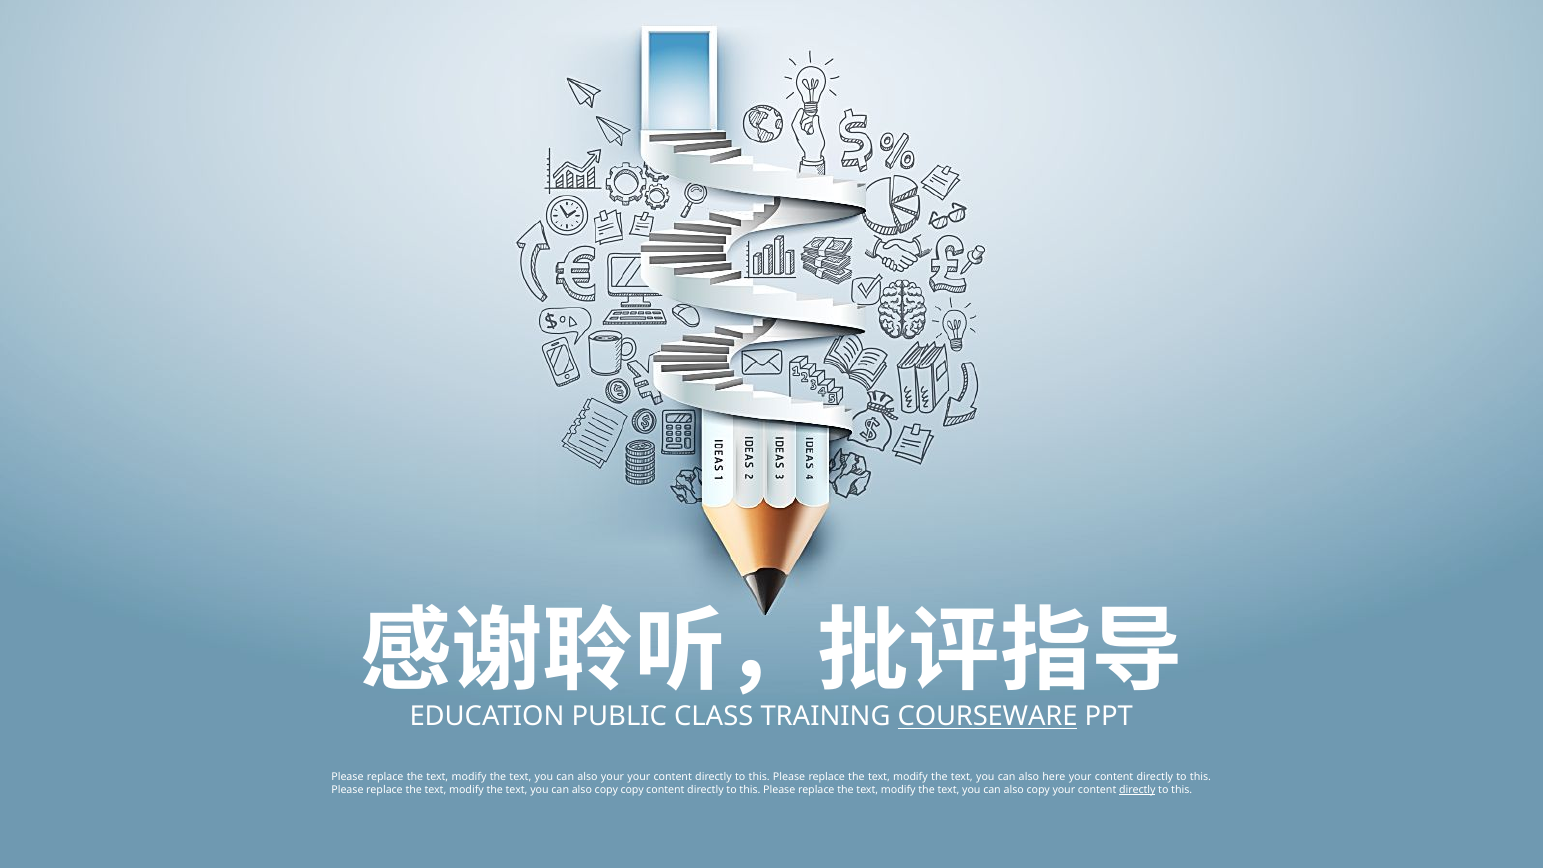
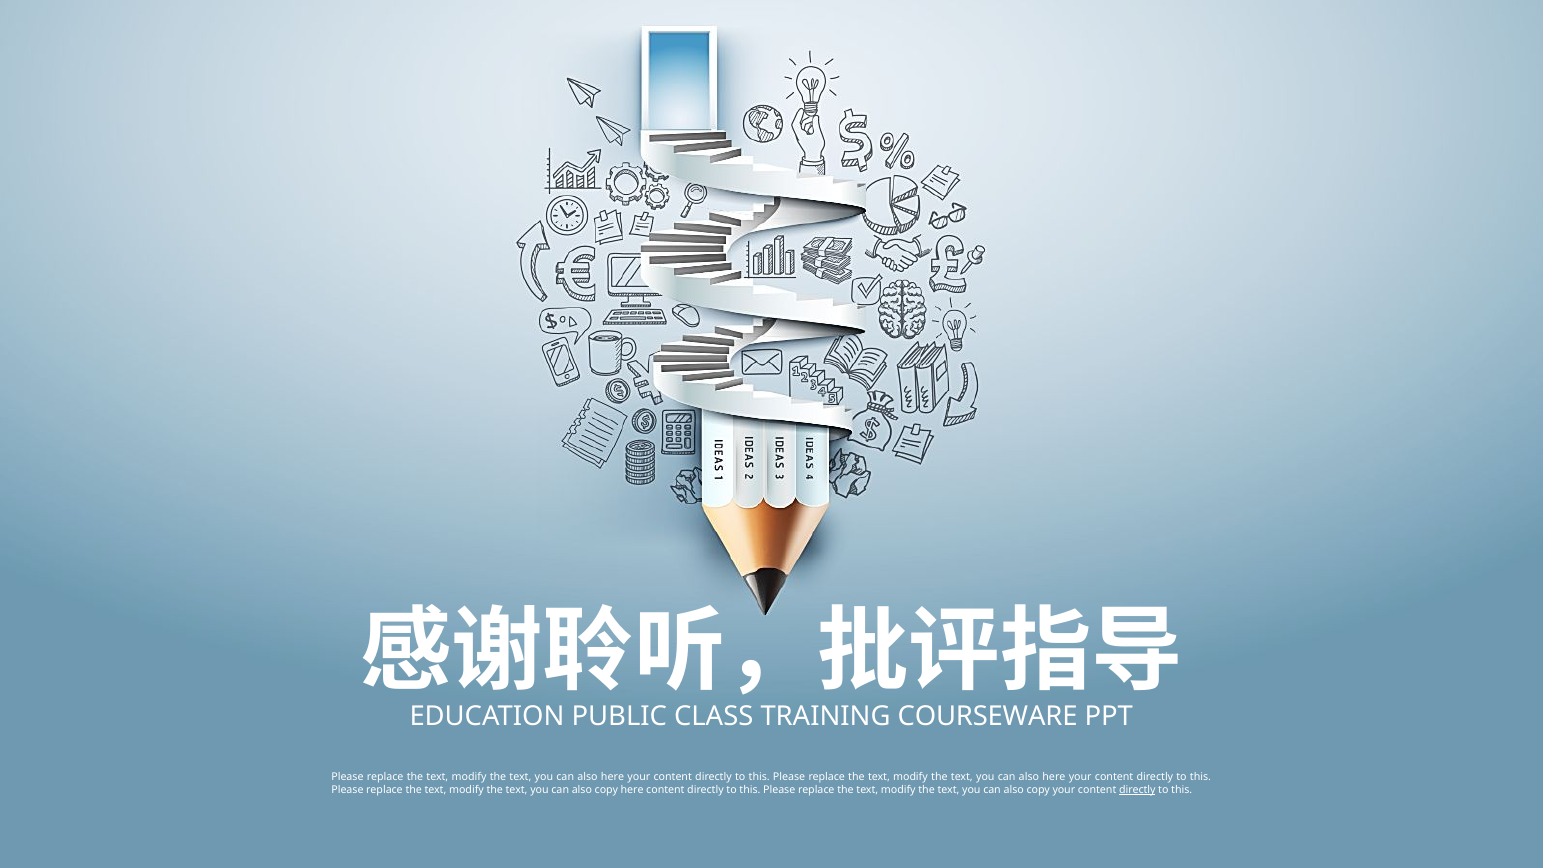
COURSEWARE underline: present -> none
your at (613, 777): your -> here
copy copy: copy -> here
